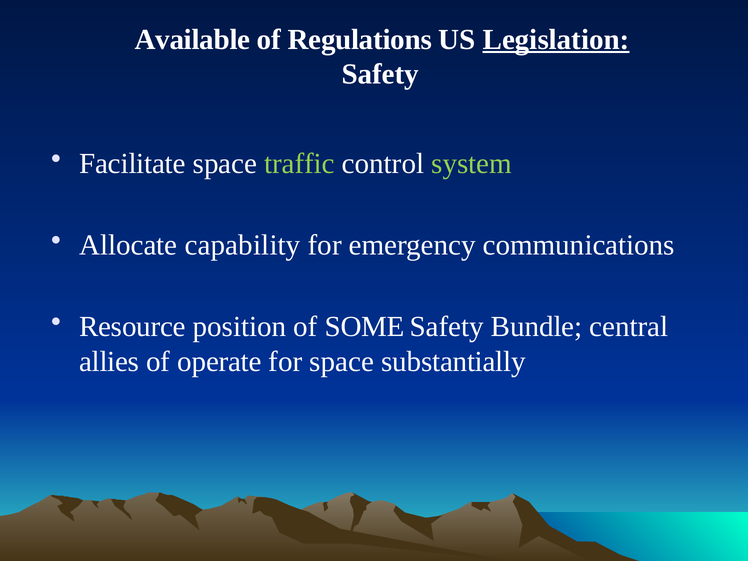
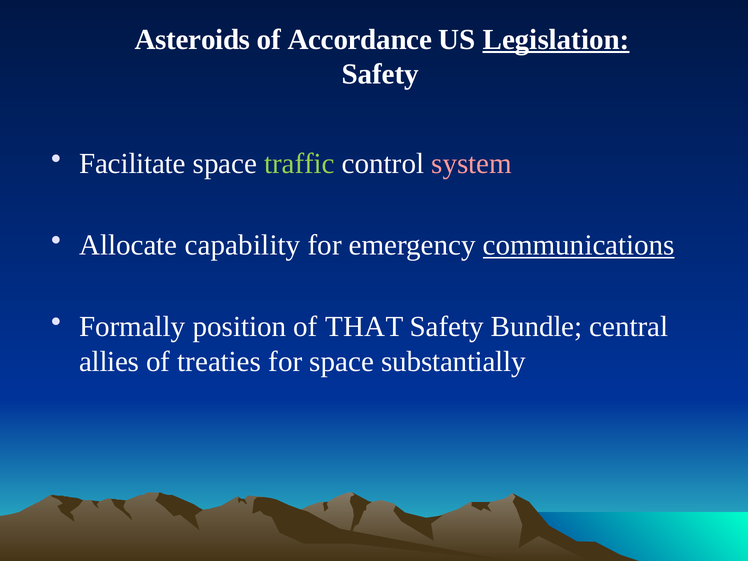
Available: Available -> Asteroids
Regulations: Regulations -> Accordance
system colour: light green -> pink
communications underline: none -> present
Resource: Resource -> Formally
SOME: SOME -> THAT
operate: operate -> treaties
